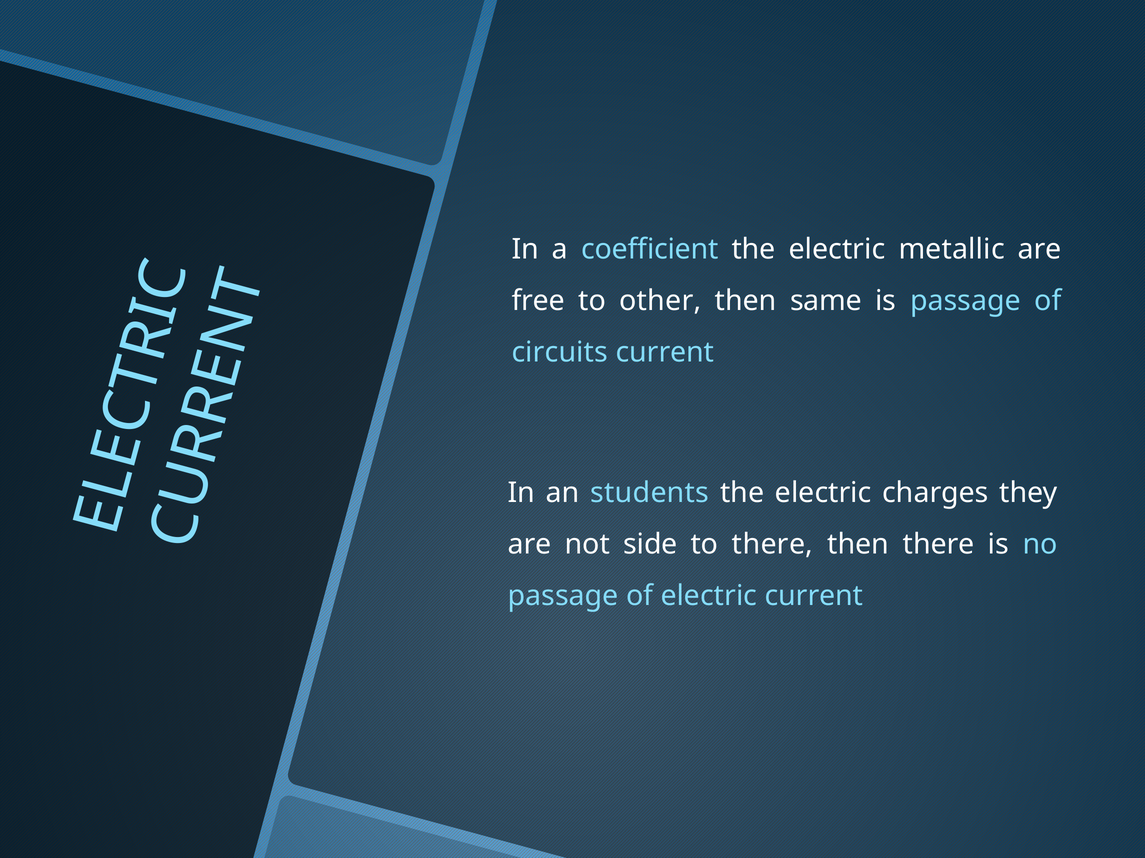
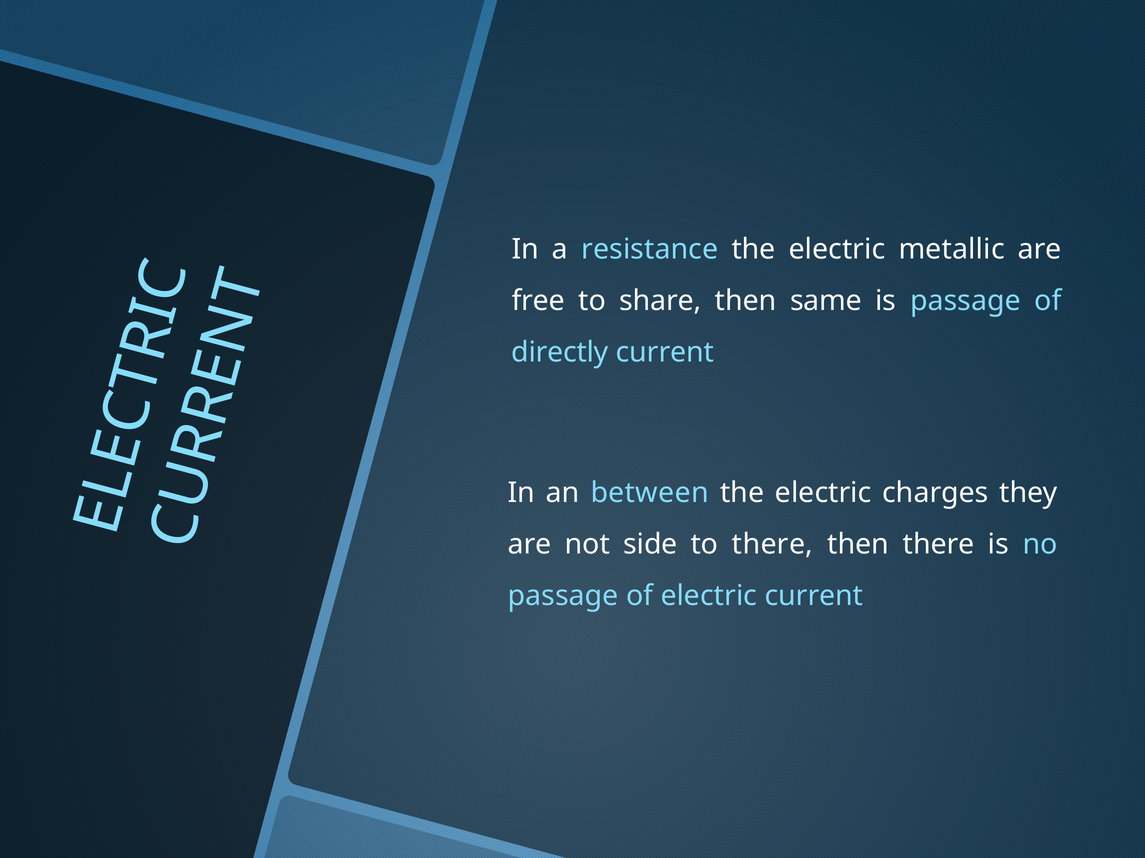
coefficient: coefficient -> resistance
other: other -> share
circuits: circuits -> directly
students: students -> between
